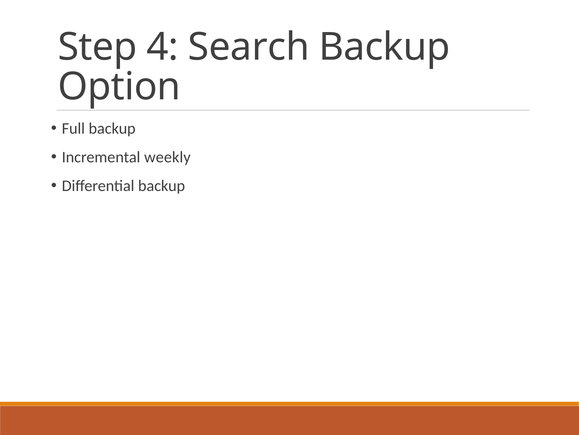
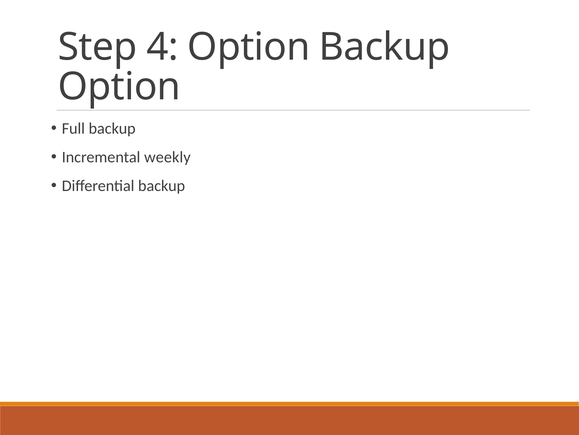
4 Search: Search -> Option
